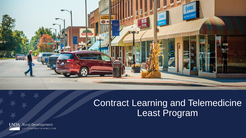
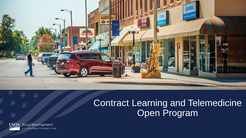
Least: Least -> Open
